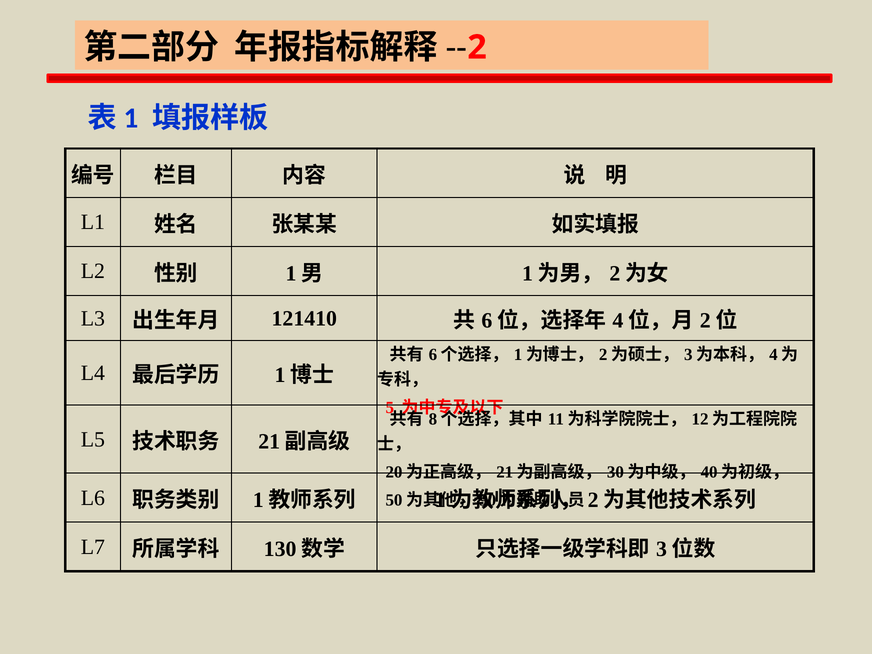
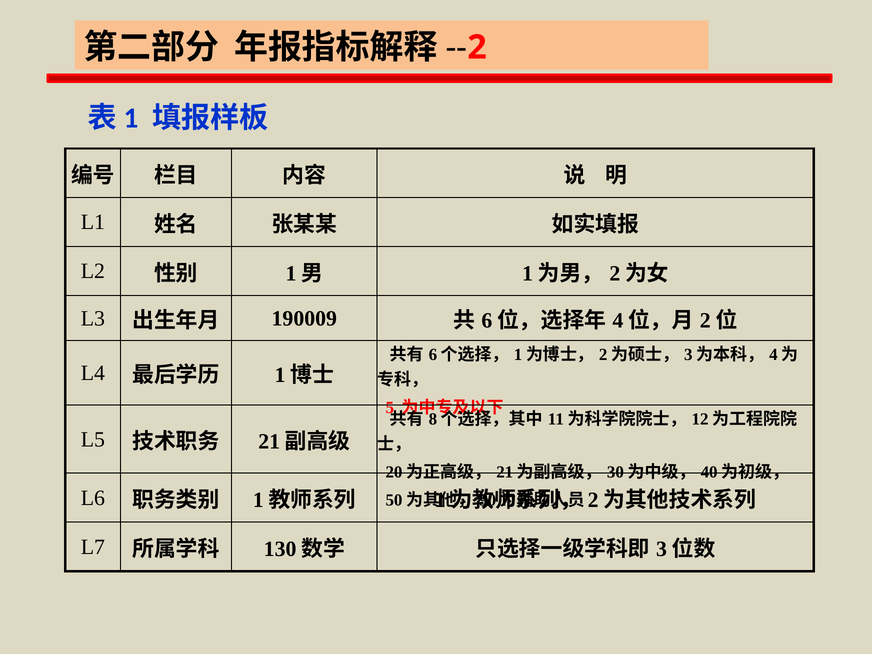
121410: 121410 -> 190009
